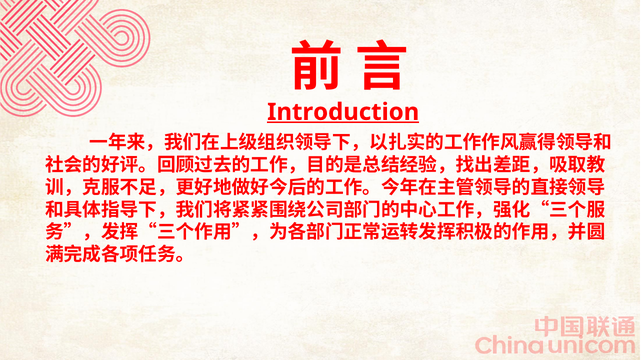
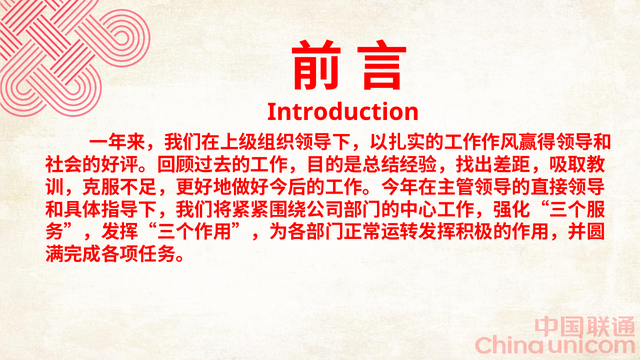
Introduction underline: present -> none
